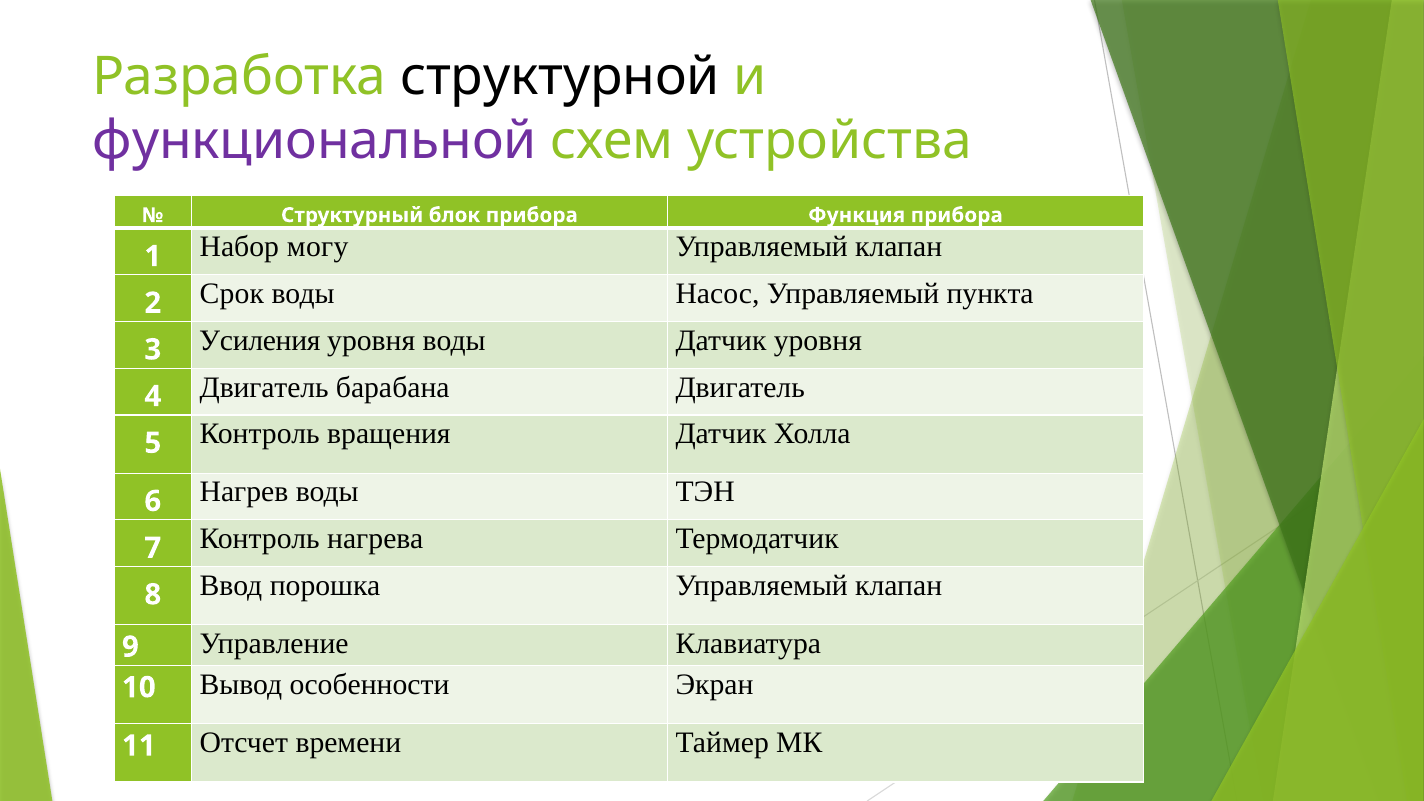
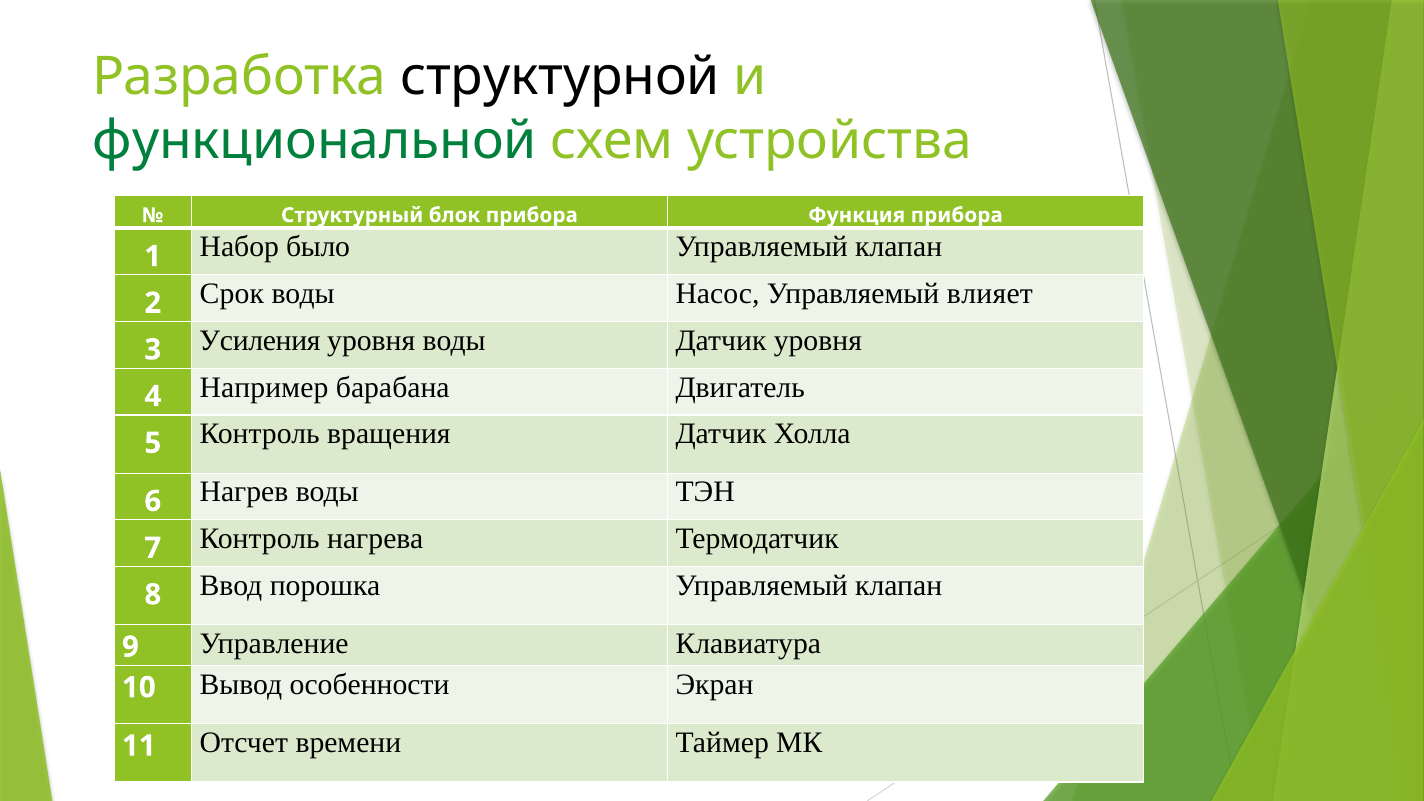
функциональной colour: purple -> green
могу: могу -> было
пункта: пункта -> влияет
Двигатель at (264, 387): Двигатель -> Например
